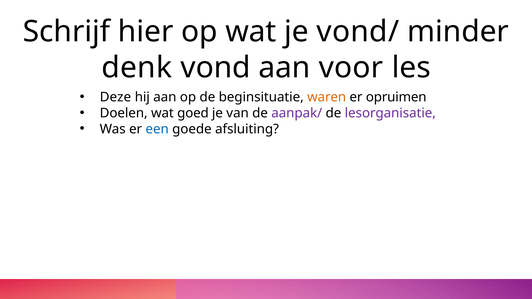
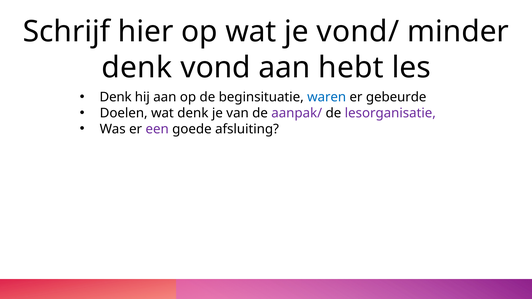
voor: voor -> hebt
Deze at (115, 97): Deze -> Denk
waren colour: orange -> blue
opruimen: opruimen -> gebeurde
wat goed: goed -> denk
een colour: blue -> purple
